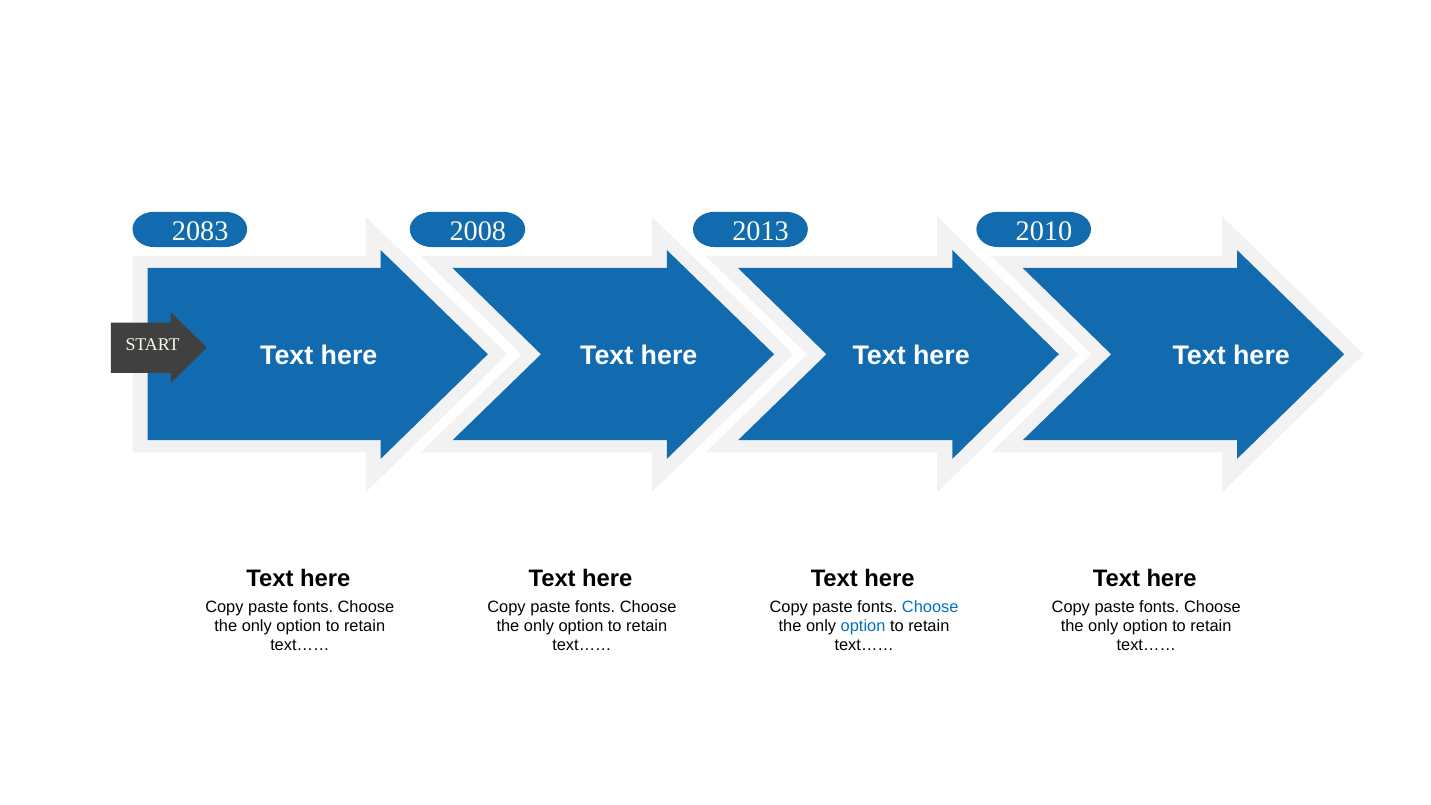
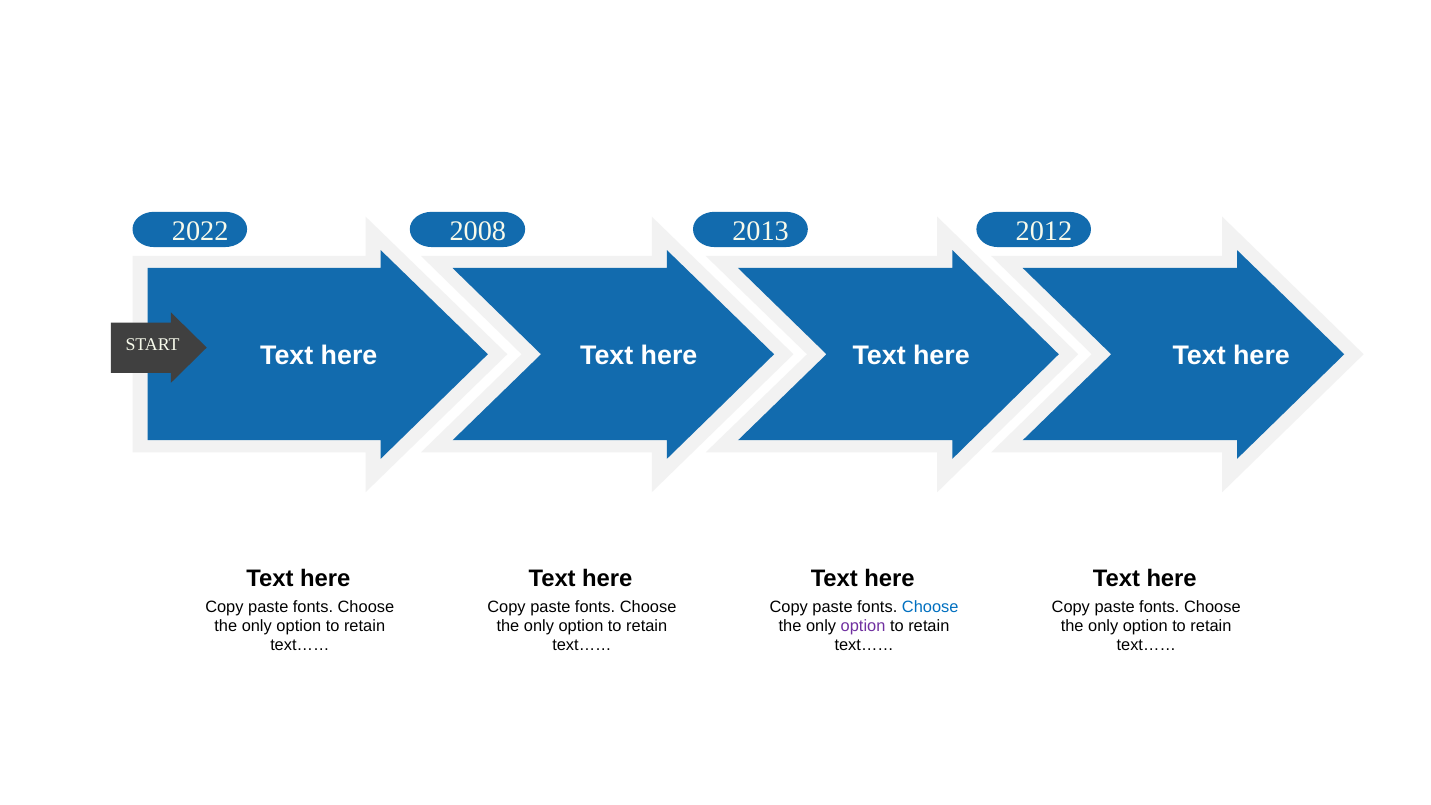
2083: 2083 -> 2022
2010: 2010 -> 2012
option at (863, 626) colour: blue -> purple
